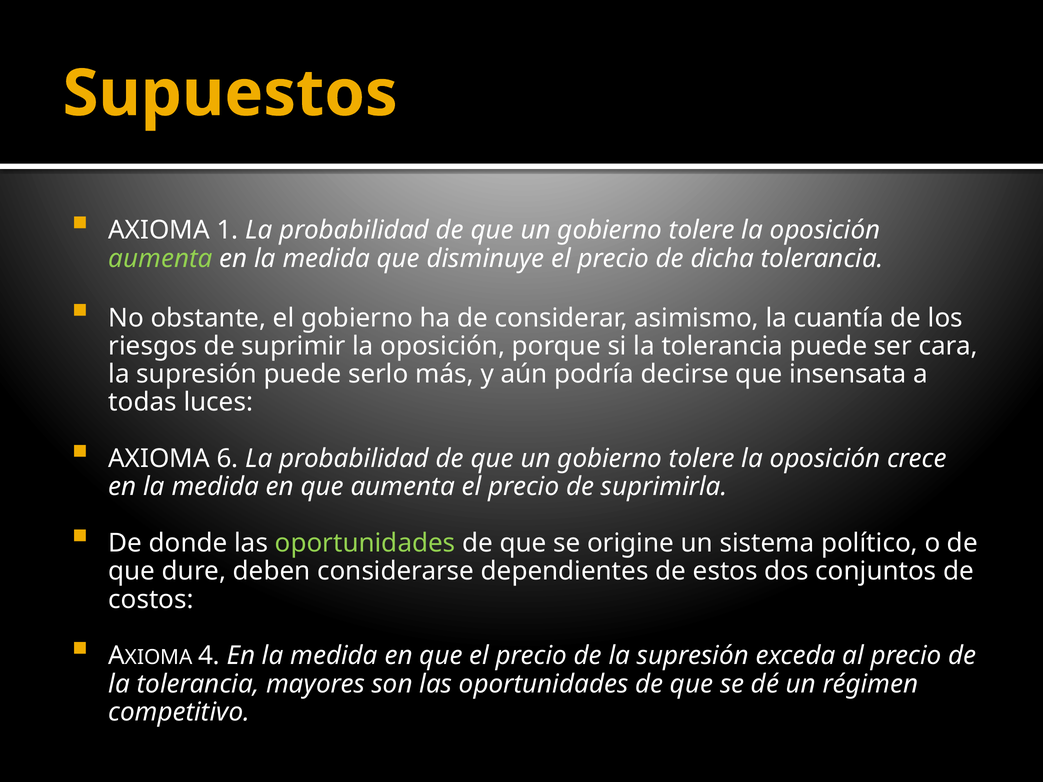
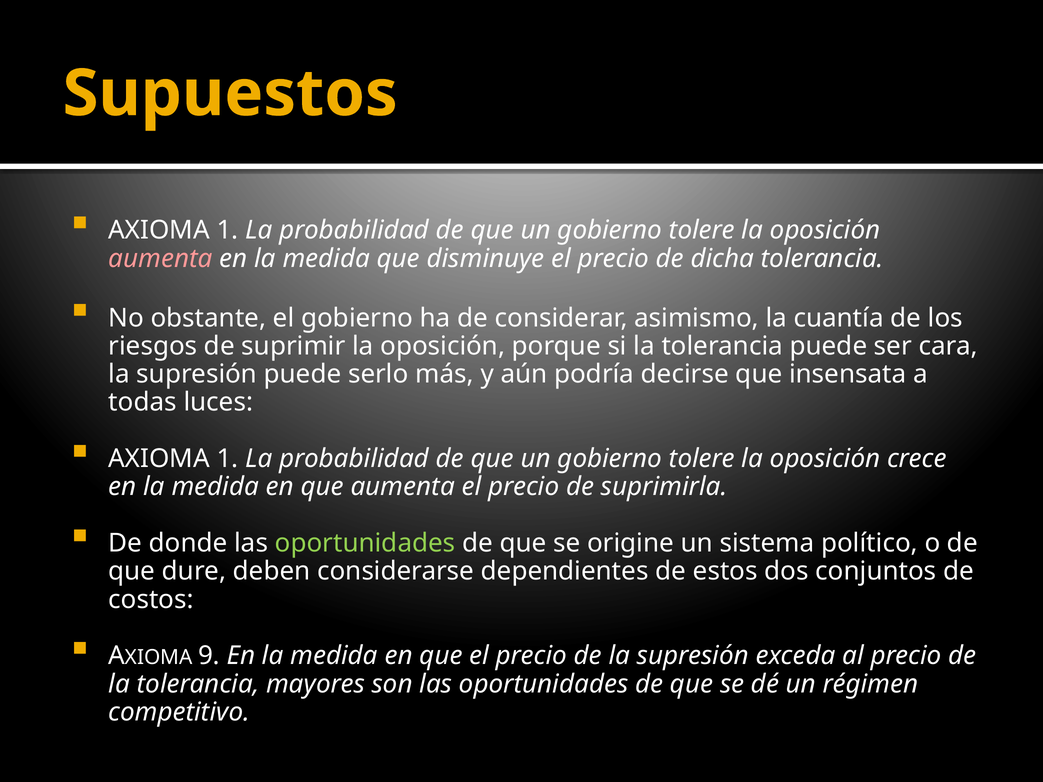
aumenta at (161, 259) colour: light green -> pink
6 at (227, 459): 6 -> 1
4: 4 -> 9
